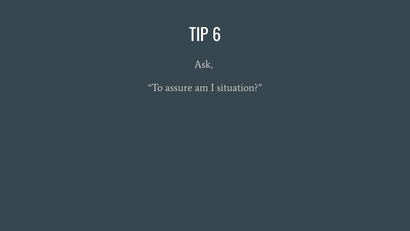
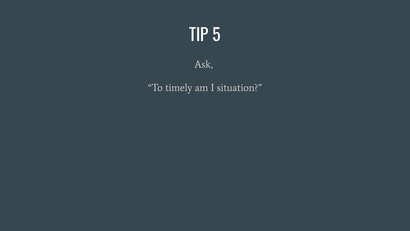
6: 6 -> 5
assure: assure -> timely
